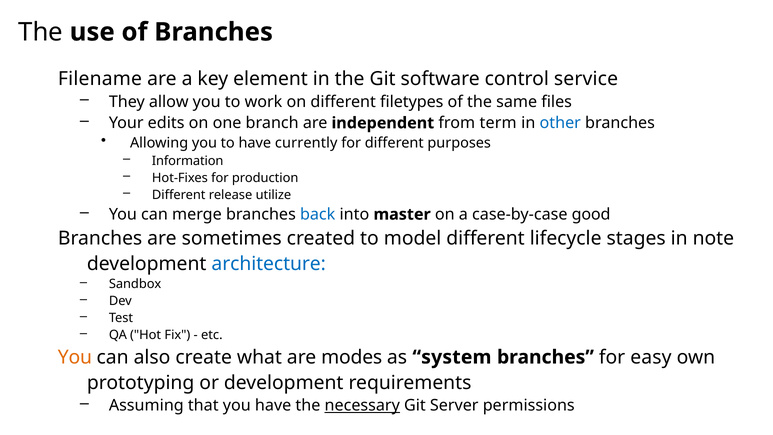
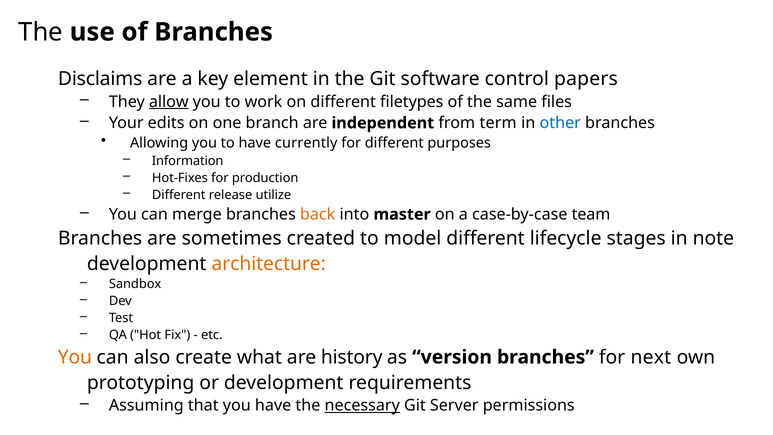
Filename: Filename -> Disclaims
service: service -> papers
allow underline: none -> present
back colour: blue -> orange
good: good -> team
architecture colour: blue -> orange
modes: modes -> history
system: system -> version
easy: easy -> next
